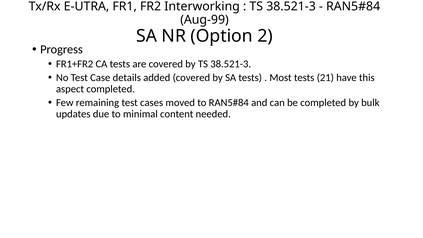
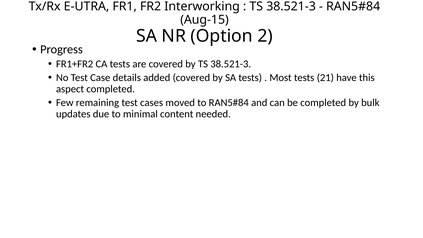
Aug-99: Aug-99 -> Aug-15
